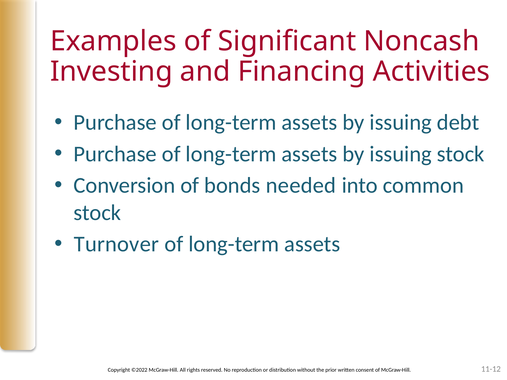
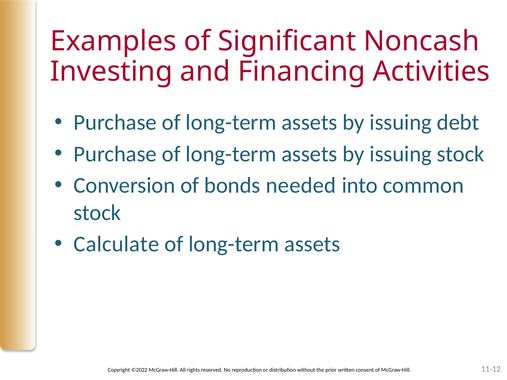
Turnover: Turnover -> Calculate
